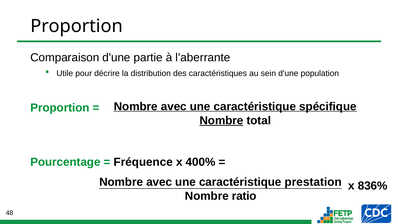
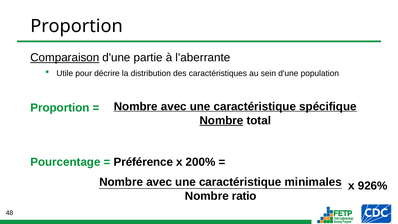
Comparaison underline: none -> present
Fréquence: Fréquence -> Préférence
400%: 400% -> 200%
prestation: prestation -> minimales
836%: 836% -> 926%
